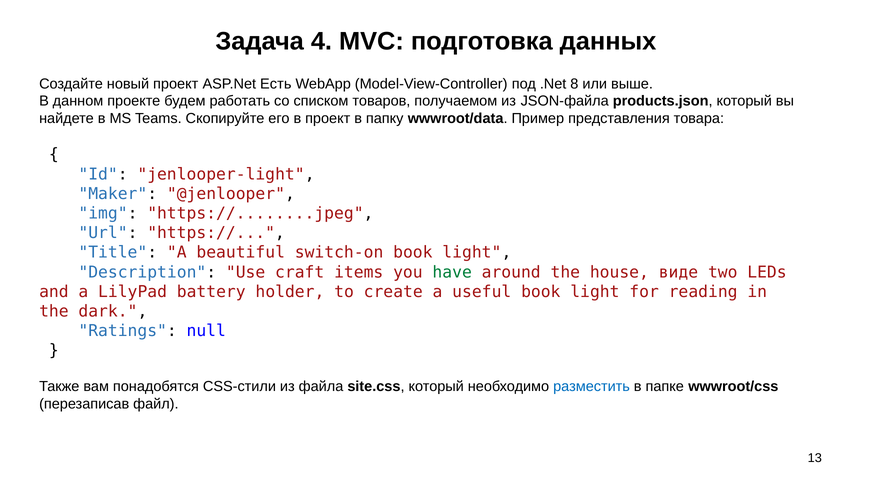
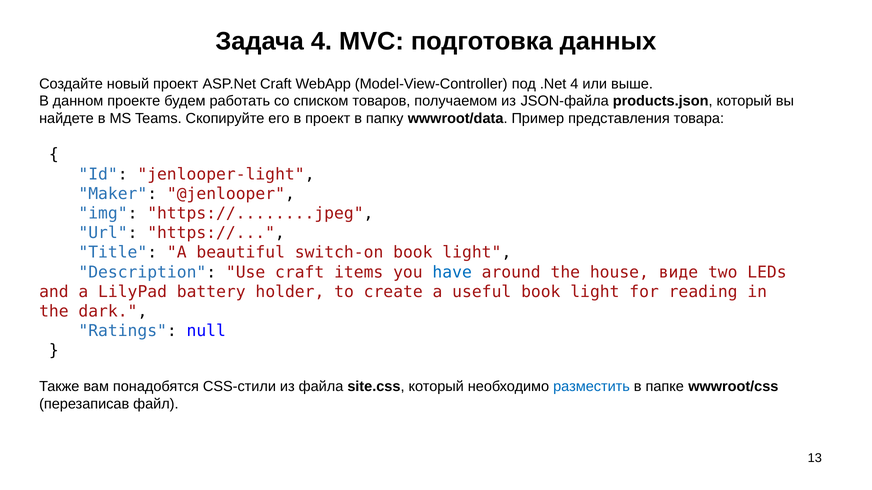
ASP.Net Есть: Есть -> Craft
.Net 8: 8 -> 4
have colour: green -> blue
